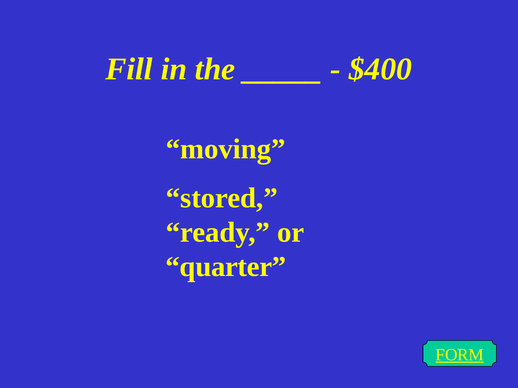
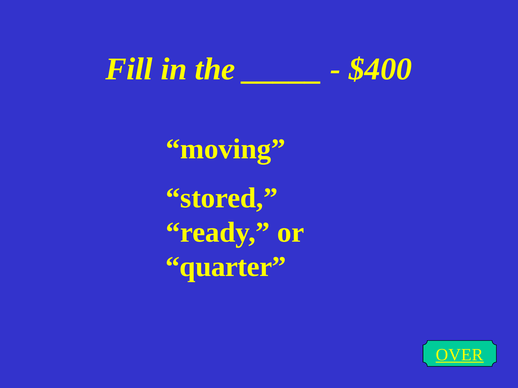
FORM: FORM -> OVER
